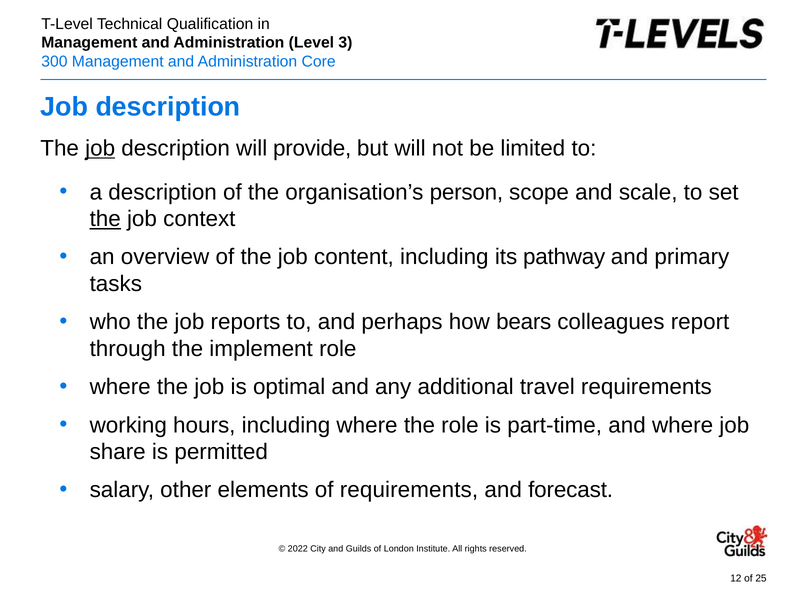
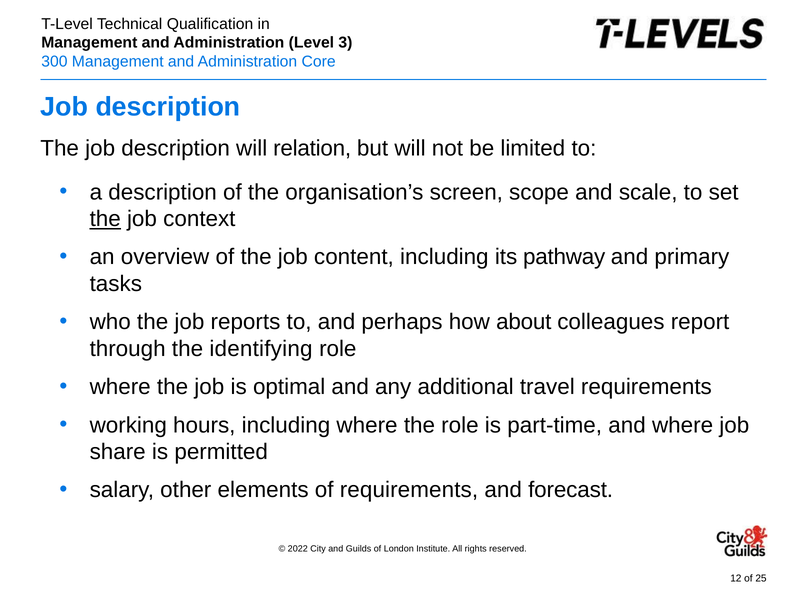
job at (100, 148) underline: present -> none
provide: provide -> relation
person: person -> screen
bears: bears -> about
implement: implement -> identifying
